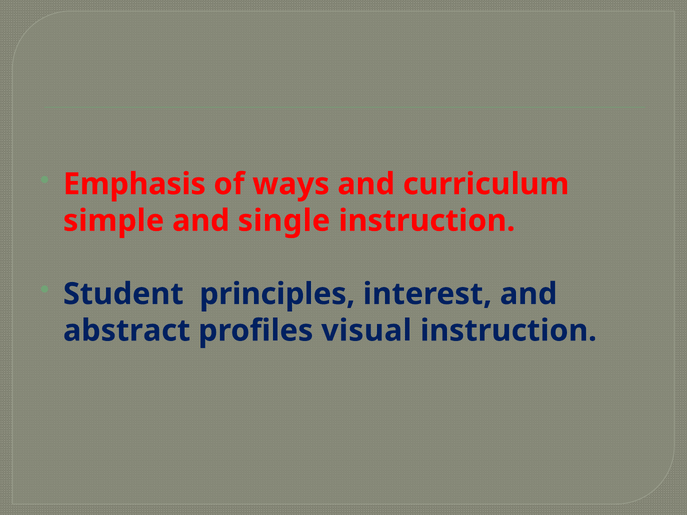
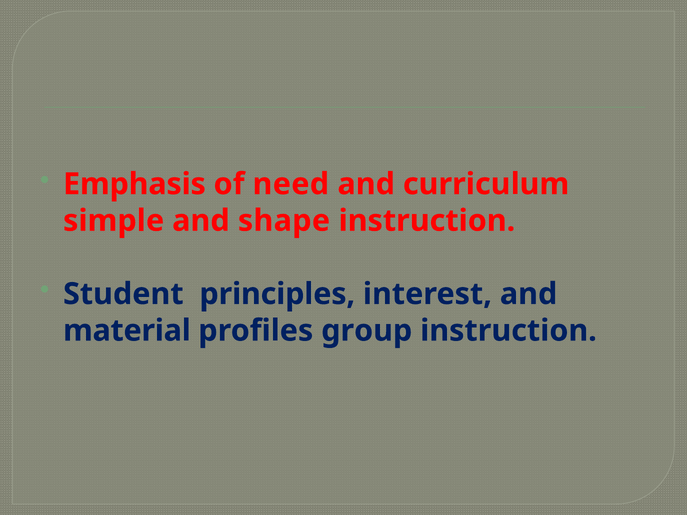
ways: ways -> need
single: single -> shape
abstract: abstract -> material
visual: visual -> group
